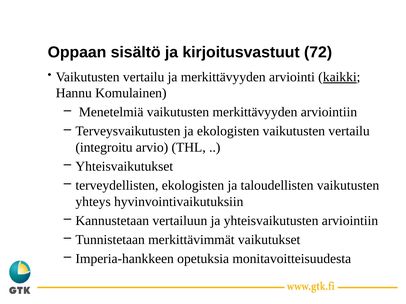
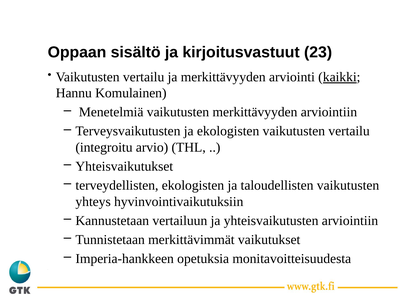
72: 72 -> 23
